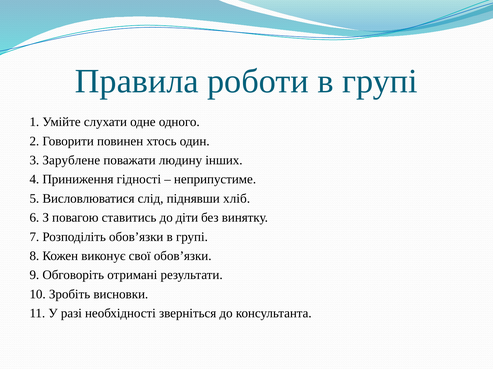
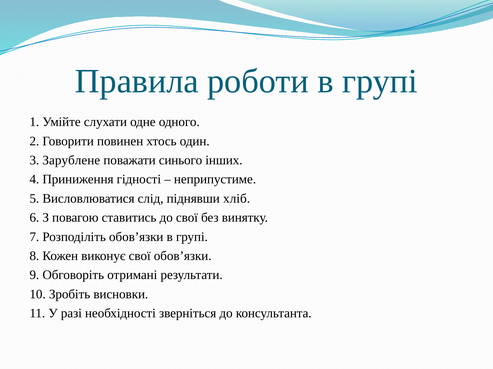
людину: людину -> синього
до діти: діти -> свої
